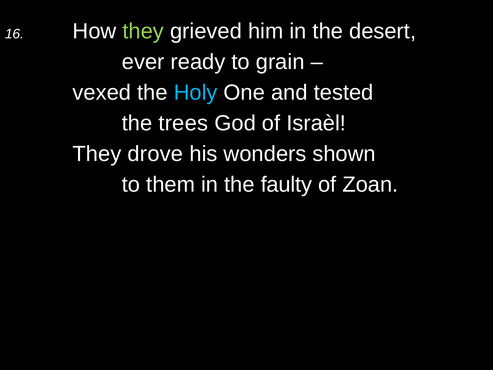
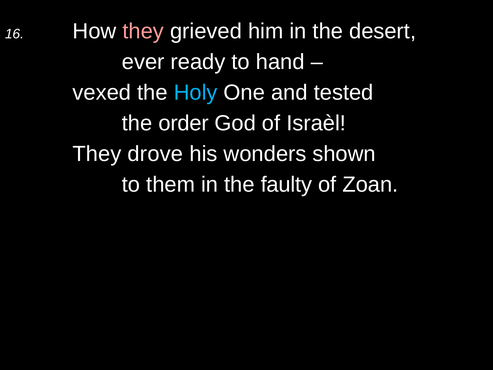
they at (143, 31) colour: light green -> pink
grain: grain -> hand
trees: trees -> order
